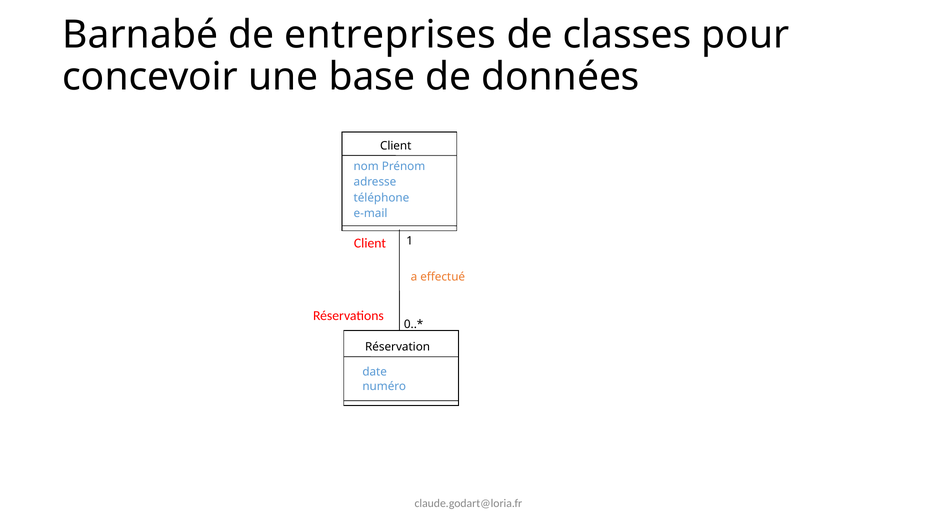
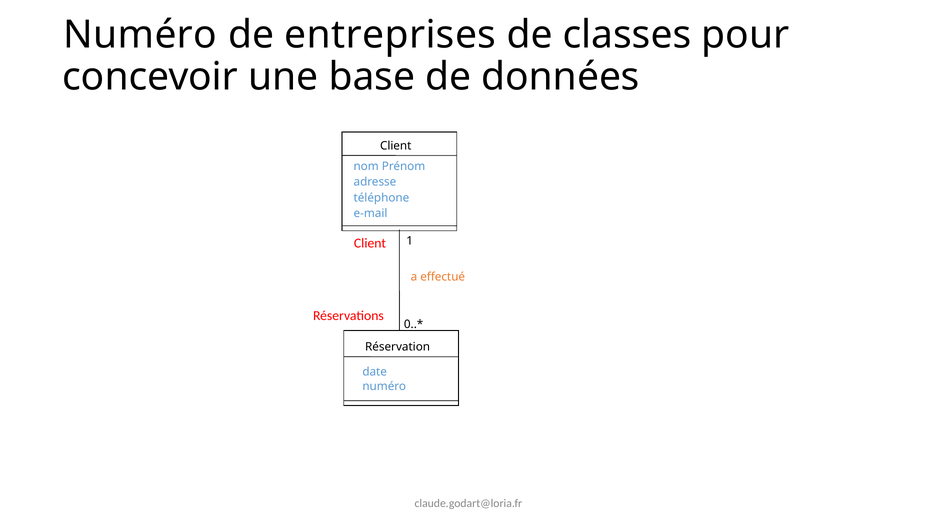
Barnabé at (140, 35): Barnabé -> Numéro
